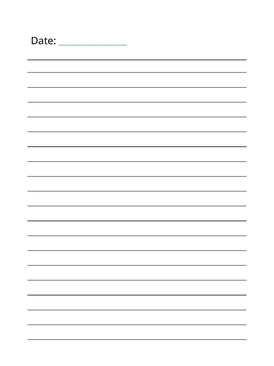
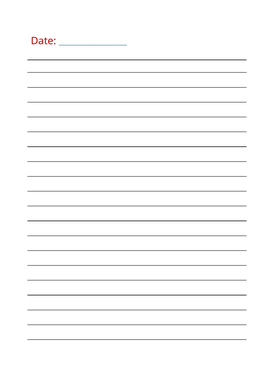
Date colour: black -> red
